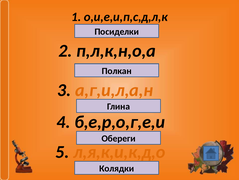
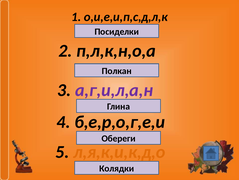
а,г,и,л,а,н colour: orange -> purple
